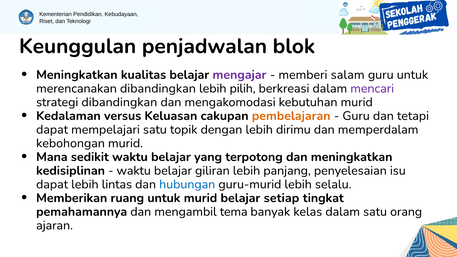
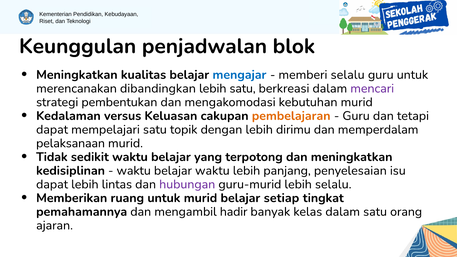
mengajar colour: purple -> blue
memberi salam: salam -> selalu
lebih pilih: pilih -> satu
strategi dibandingkan: dibandingkan -> pembentukan
kebohongan: kebohongan -> pelaksanaan
Mana: Mana -> Tidak
belajar giliran: giliran -> waktu
hubungan colour: blue -> purple
tema: tema -> hadir
